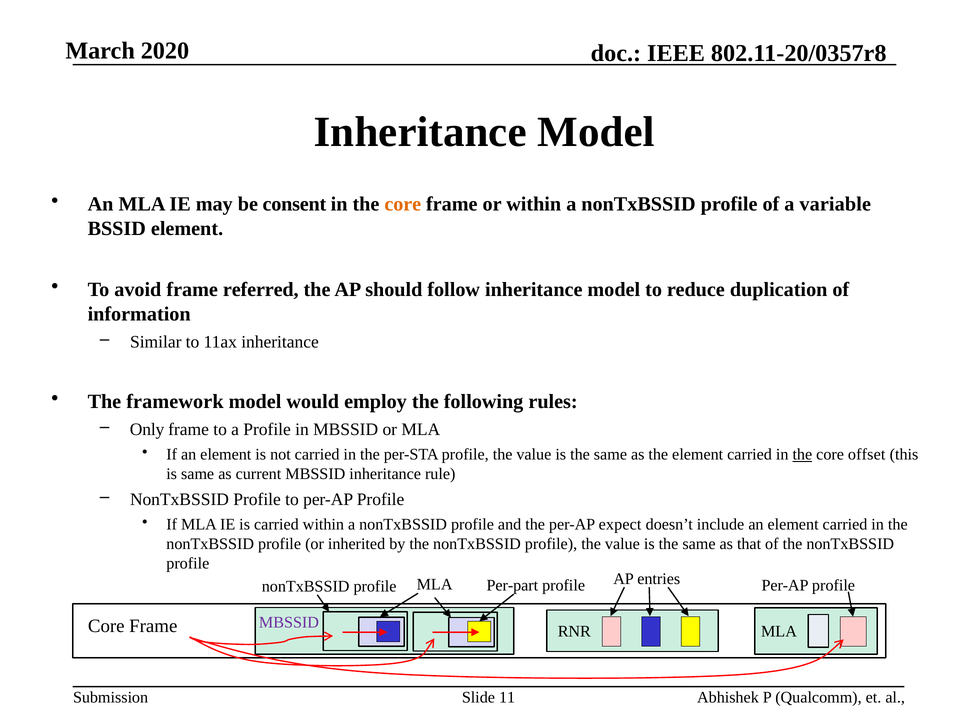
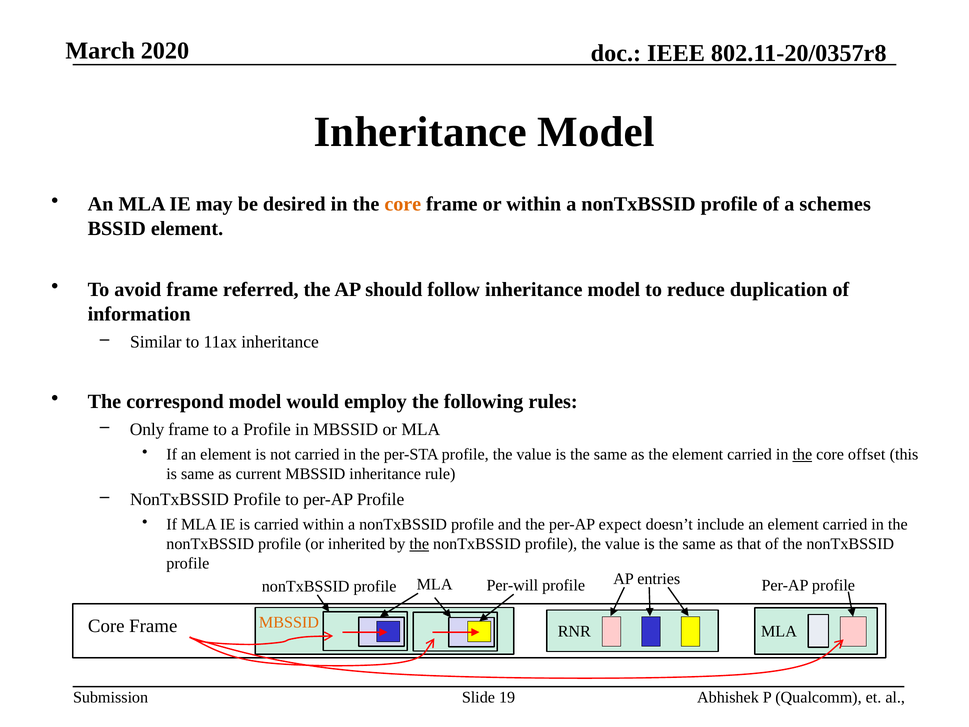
consent: consent -> desired
variable: variable -> schemes
framework: framework -> correspond
the at (419, 544) underline: none -> present
Per-part: Per-part -> Per-will
MBSSID at (289, 622) colour: purple -> orange
11: 11 -> 19
